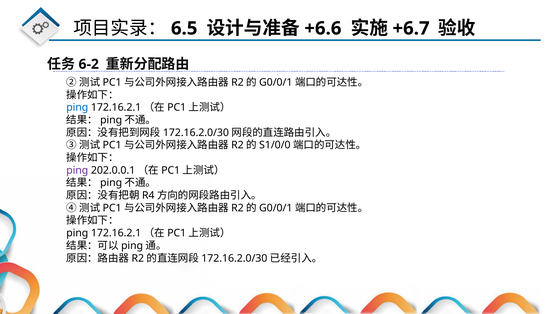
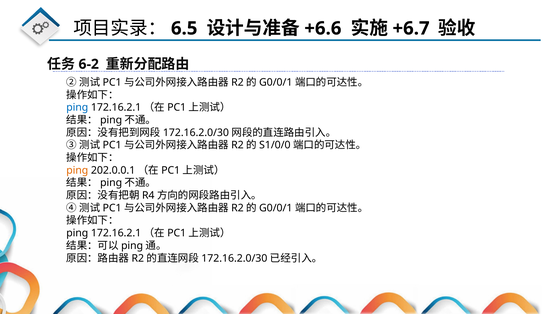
ping at (77, 170) colour: purple -> orange
